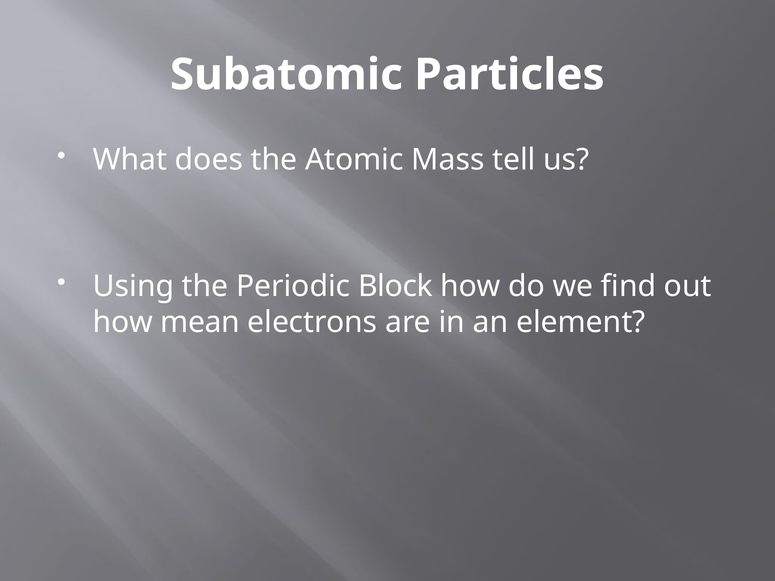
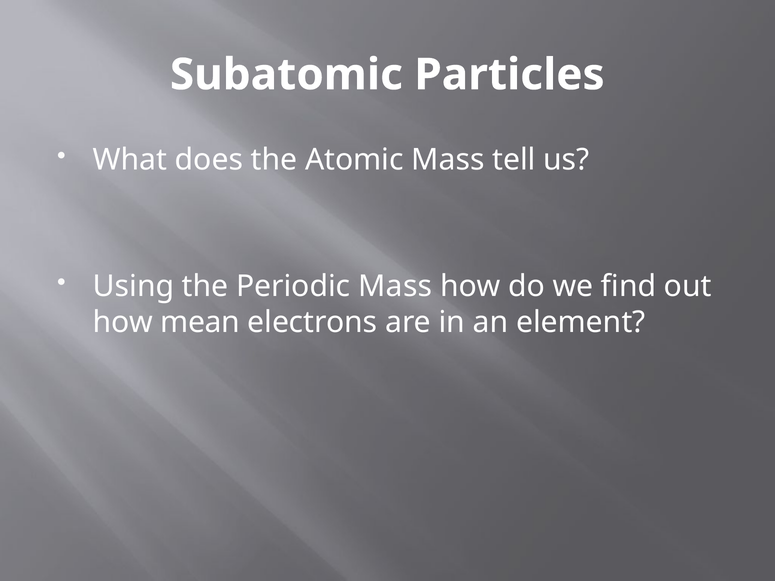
Periodic Block: Block -> Mass
